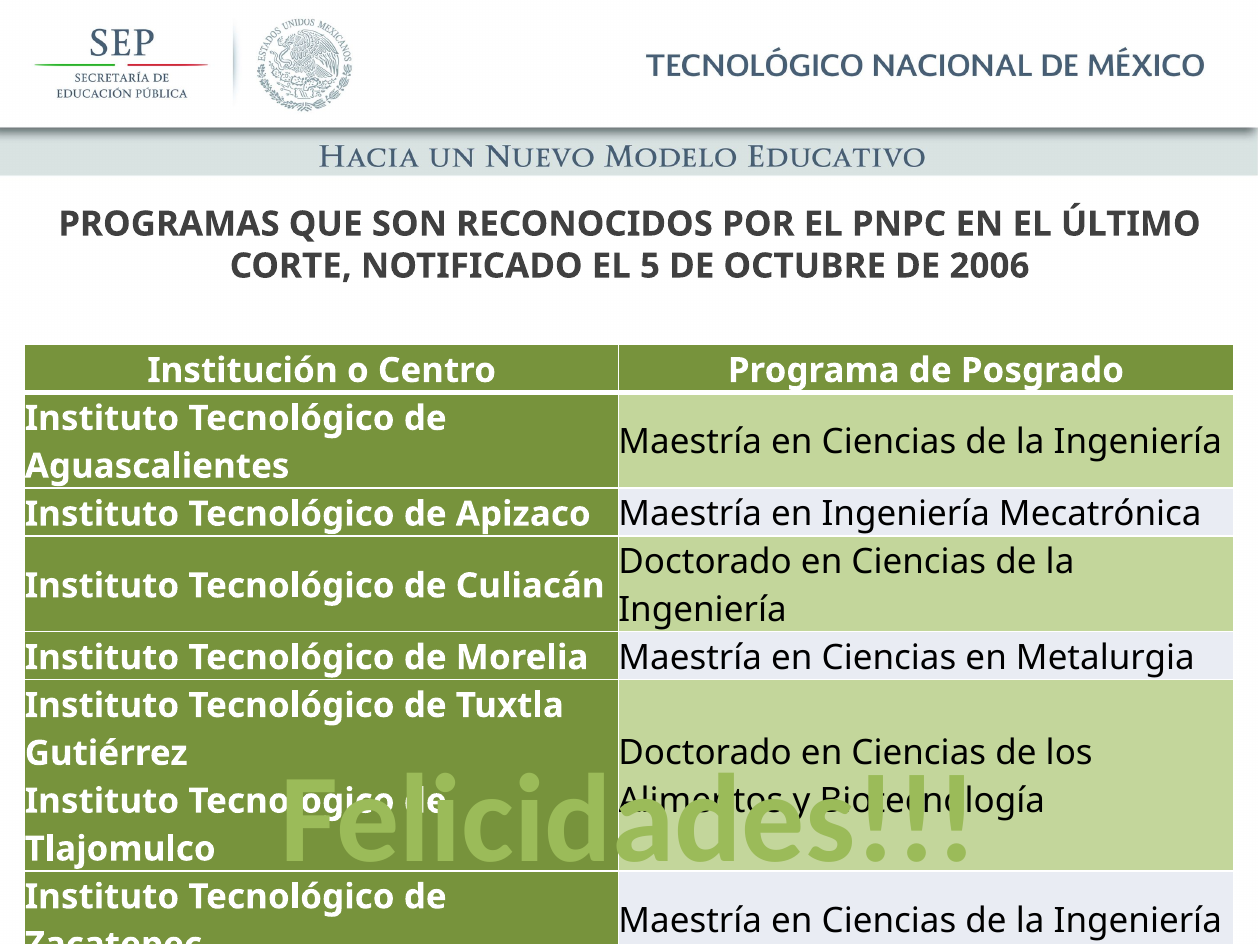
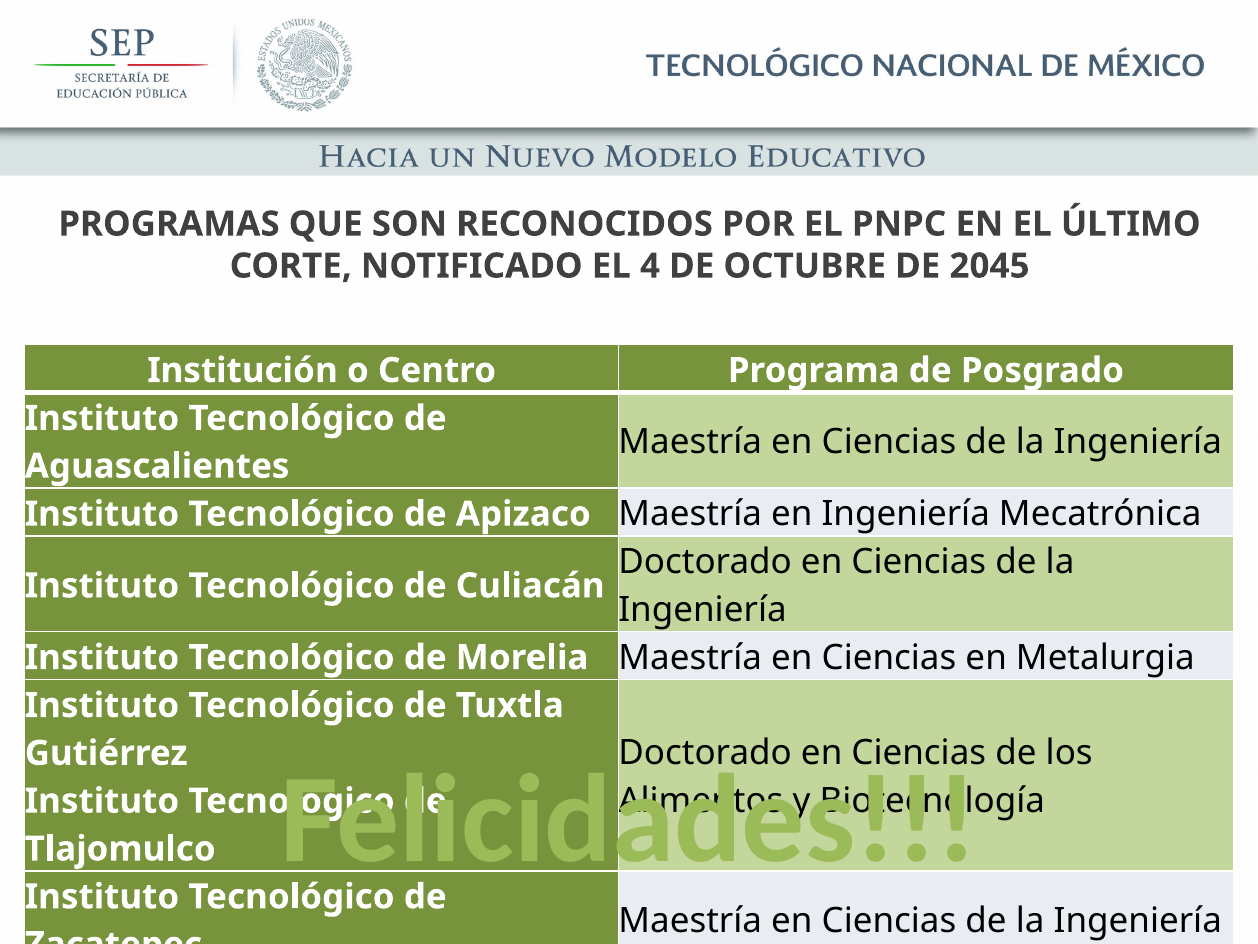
5: 5 -> 4
2006: 2006 -> 2045
